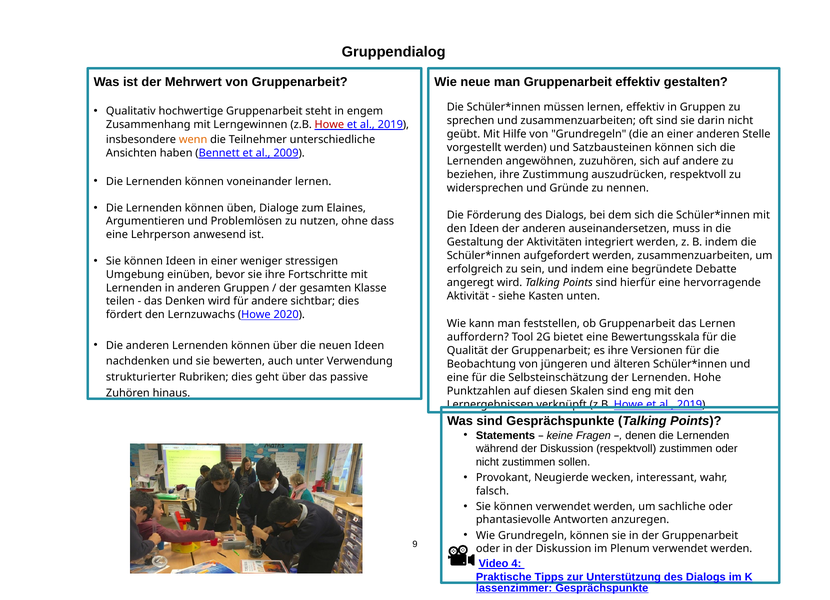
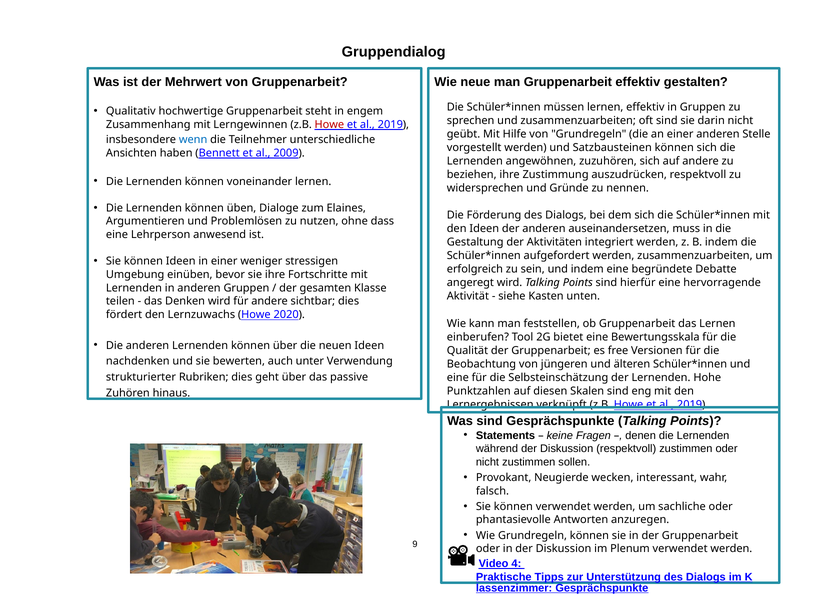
wenn colour: orange -> blue
auffordern: auffordern -> einberufen
es ihre: ihre -> free
